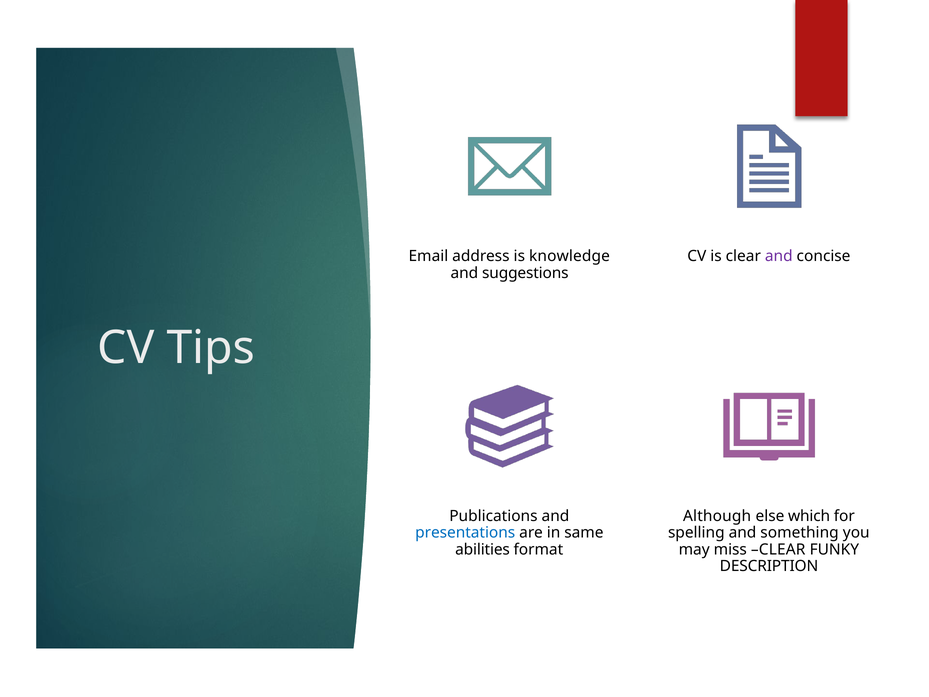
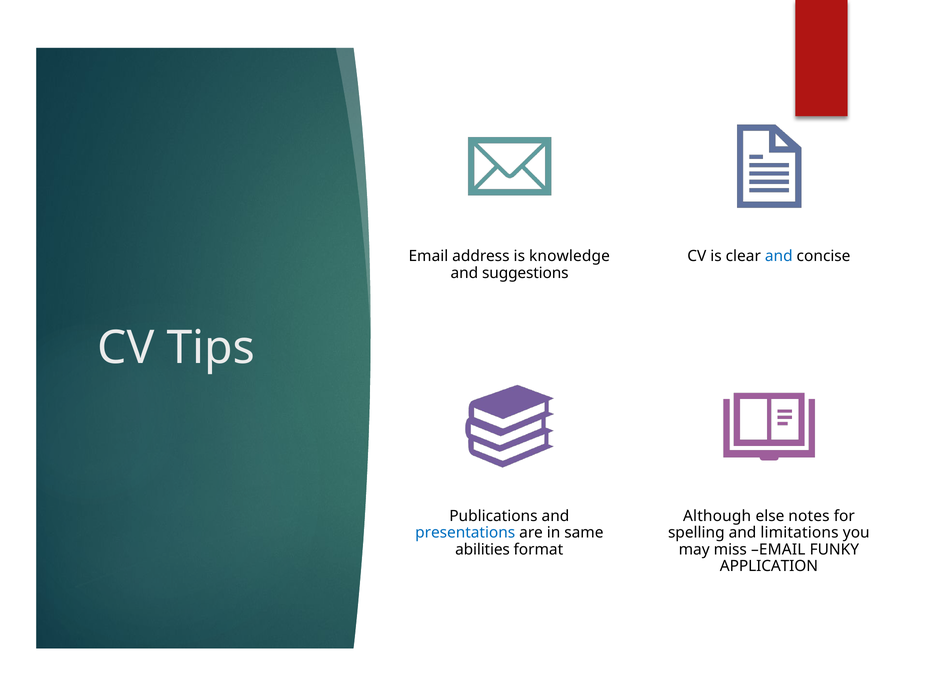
and at (779, 256) colour: purple -> blue
which: which -> notes
something: something -> limitations
miss CLEAR: CLEAR -> EMAIL
DESCRIPTION: DESCRIPTION -> APPLICATION
